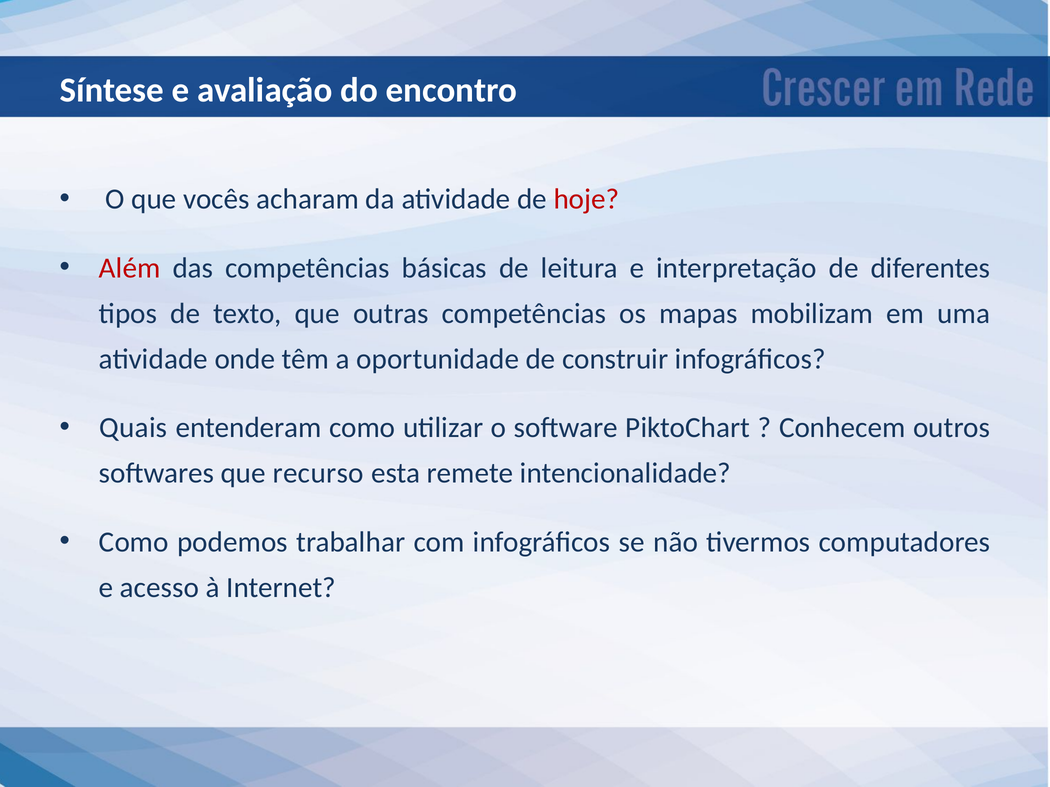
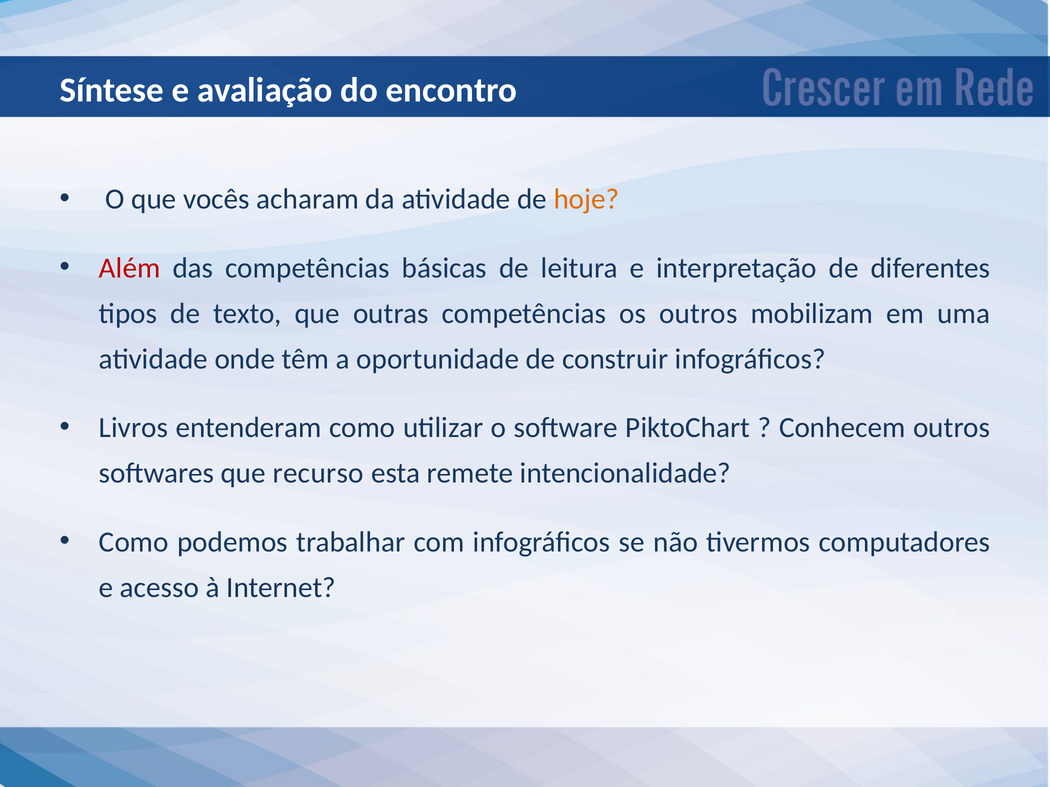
hoje colour: red -> orange
os mapas: mapas -> outros
Quais: Quais -> Livros
